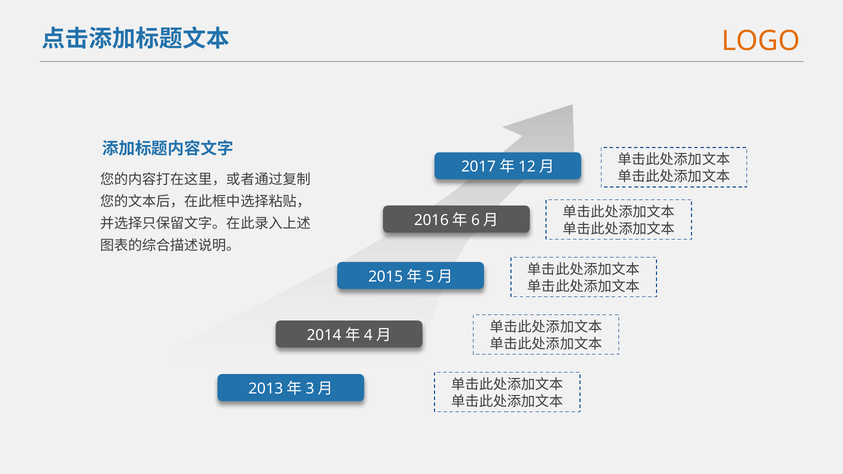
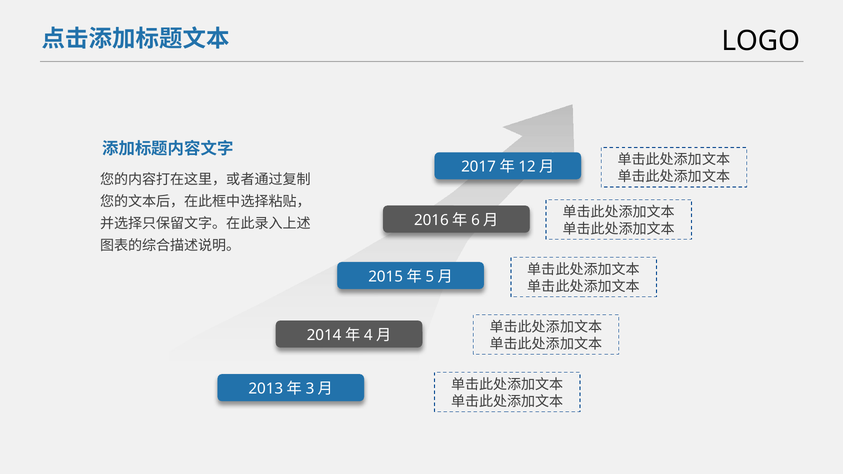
LOGO colour: orange -> black
